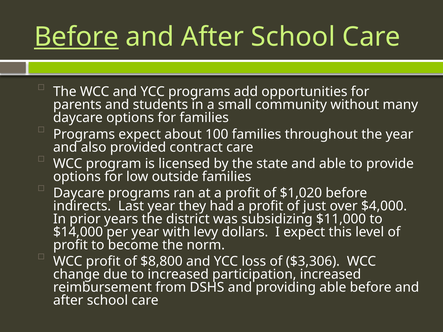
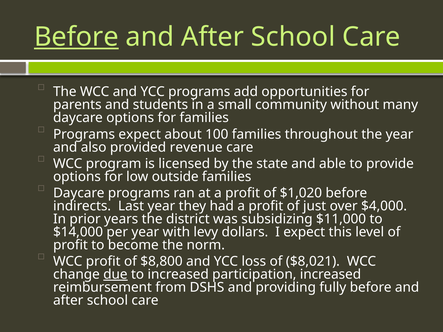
contract: contract -> revenue
$3,306: $3,306 -> $8,021
due underline: none -> present
providing able: able -> fully
